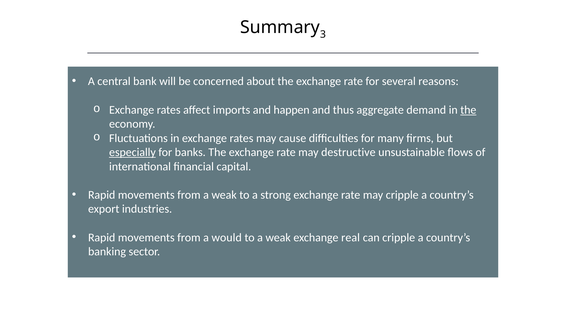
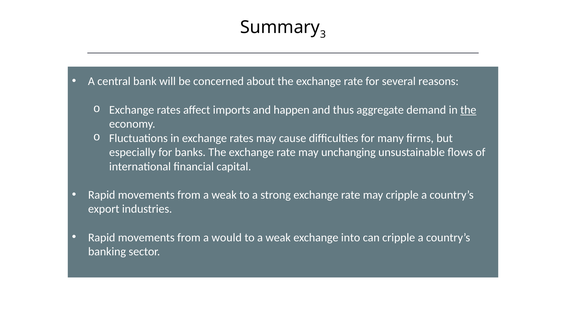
especially underline: present -> none
destructive: destructive -> unchanging
real: real -> into
